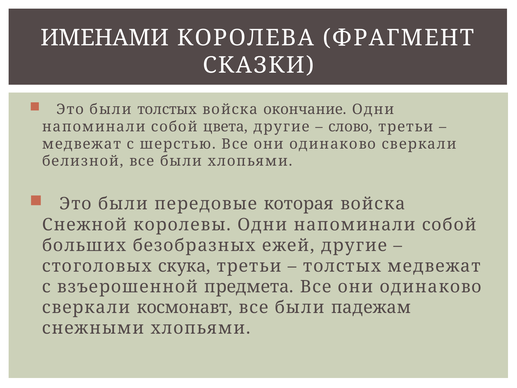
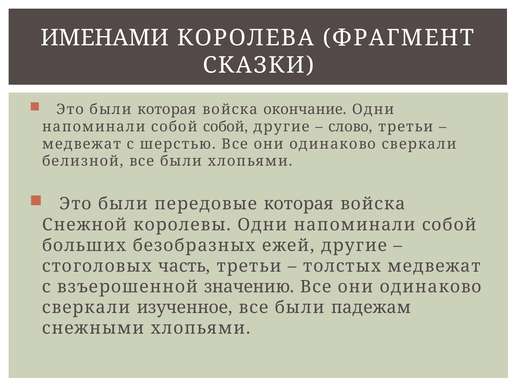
были толстых: толстых -> которая
собой цвета: цвета -> собой
скука: скука -> часть
предмета: предмета -> значению
космонавт: космонавт -> изученное
